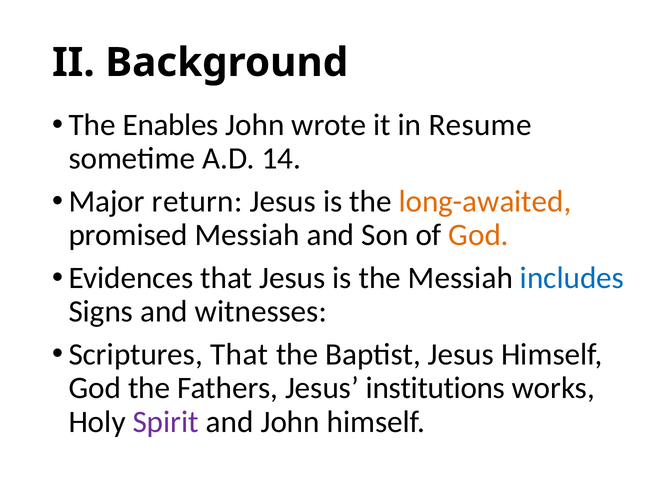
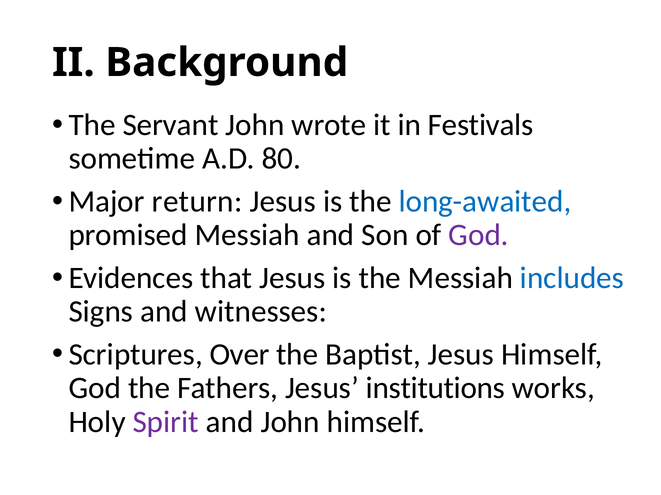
Enables: Enables -> Servant
Resume: Resume -> Festivals
14: 14 -> 80
long-awaited colour: orange -> blue
God at (479, 235) colour: orange -> purple
Scriptures That: That -> Over
